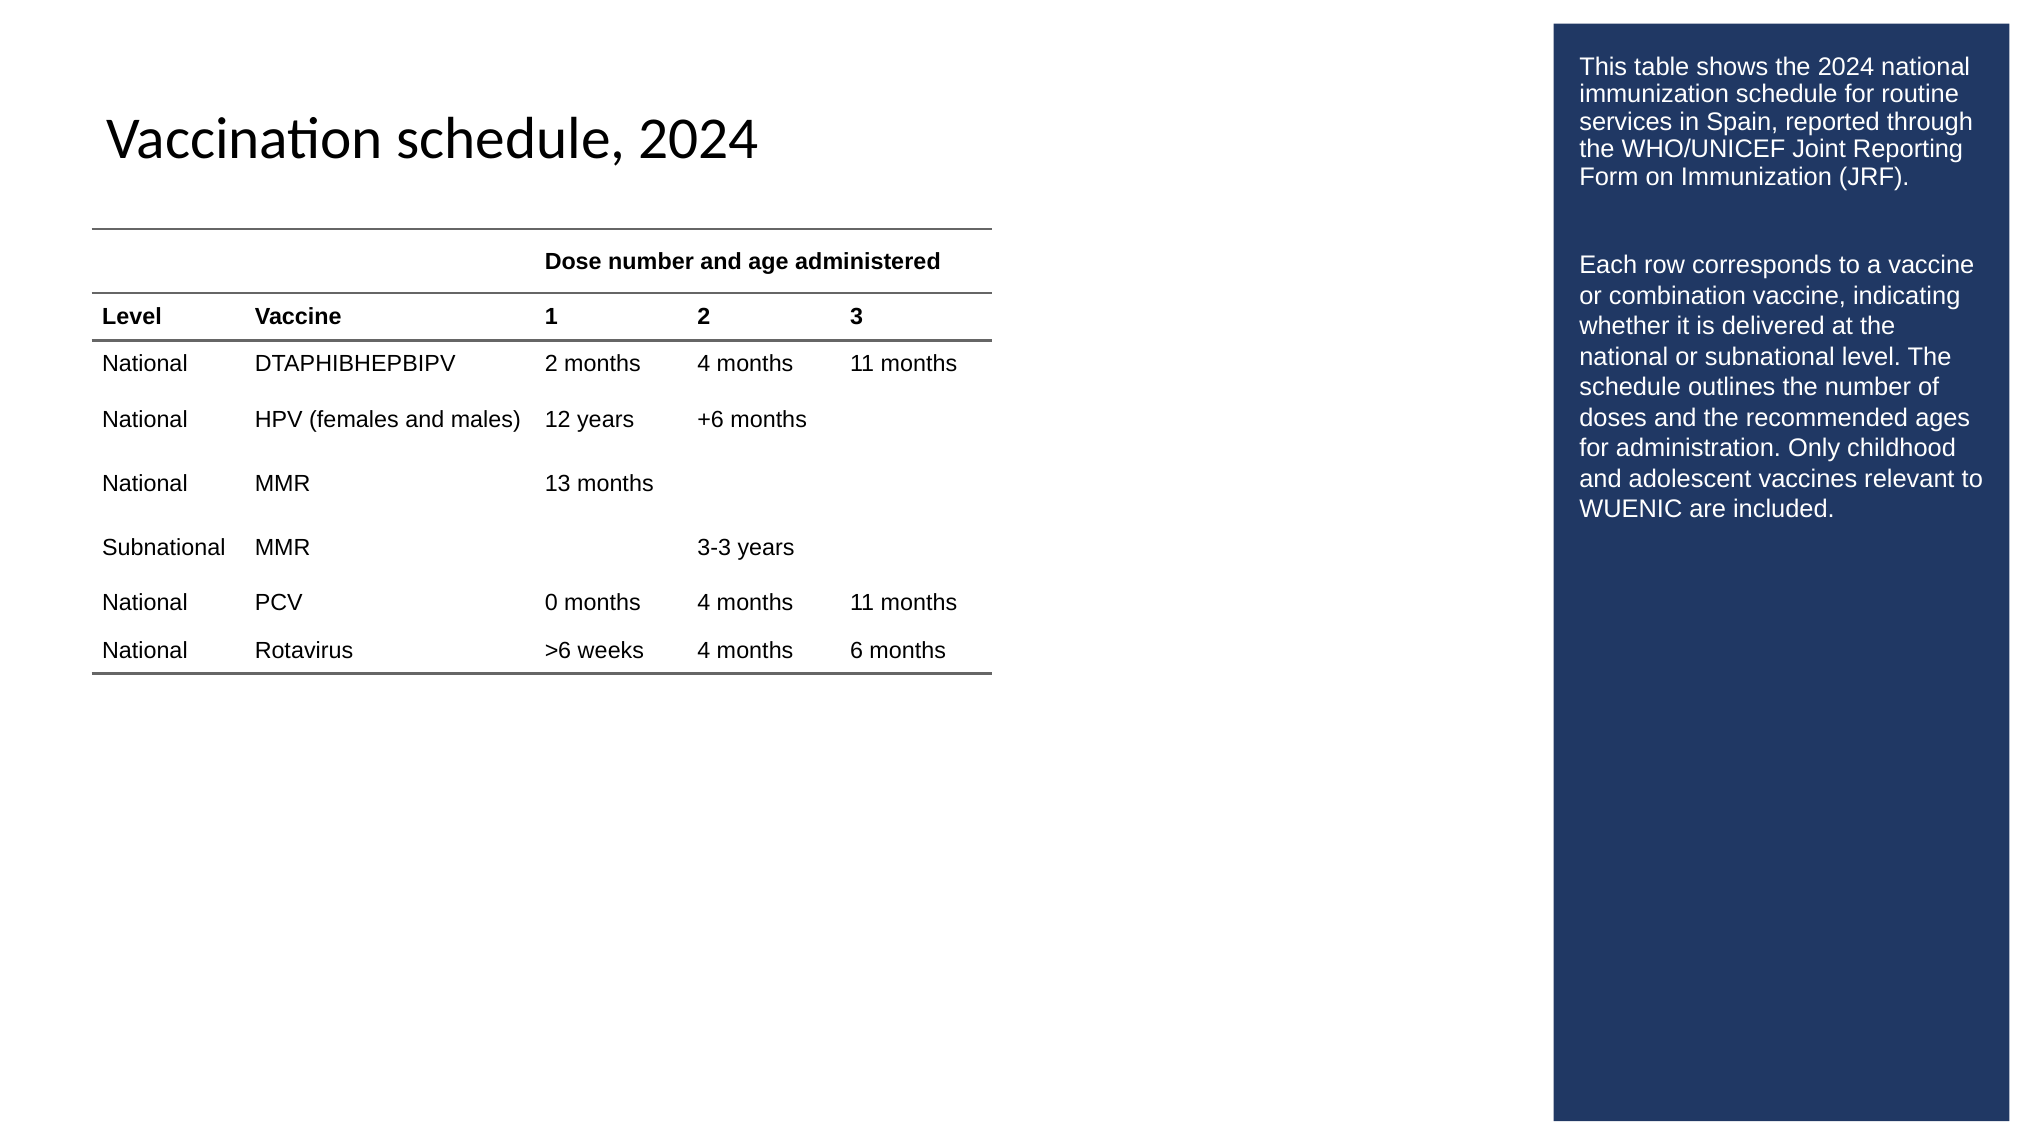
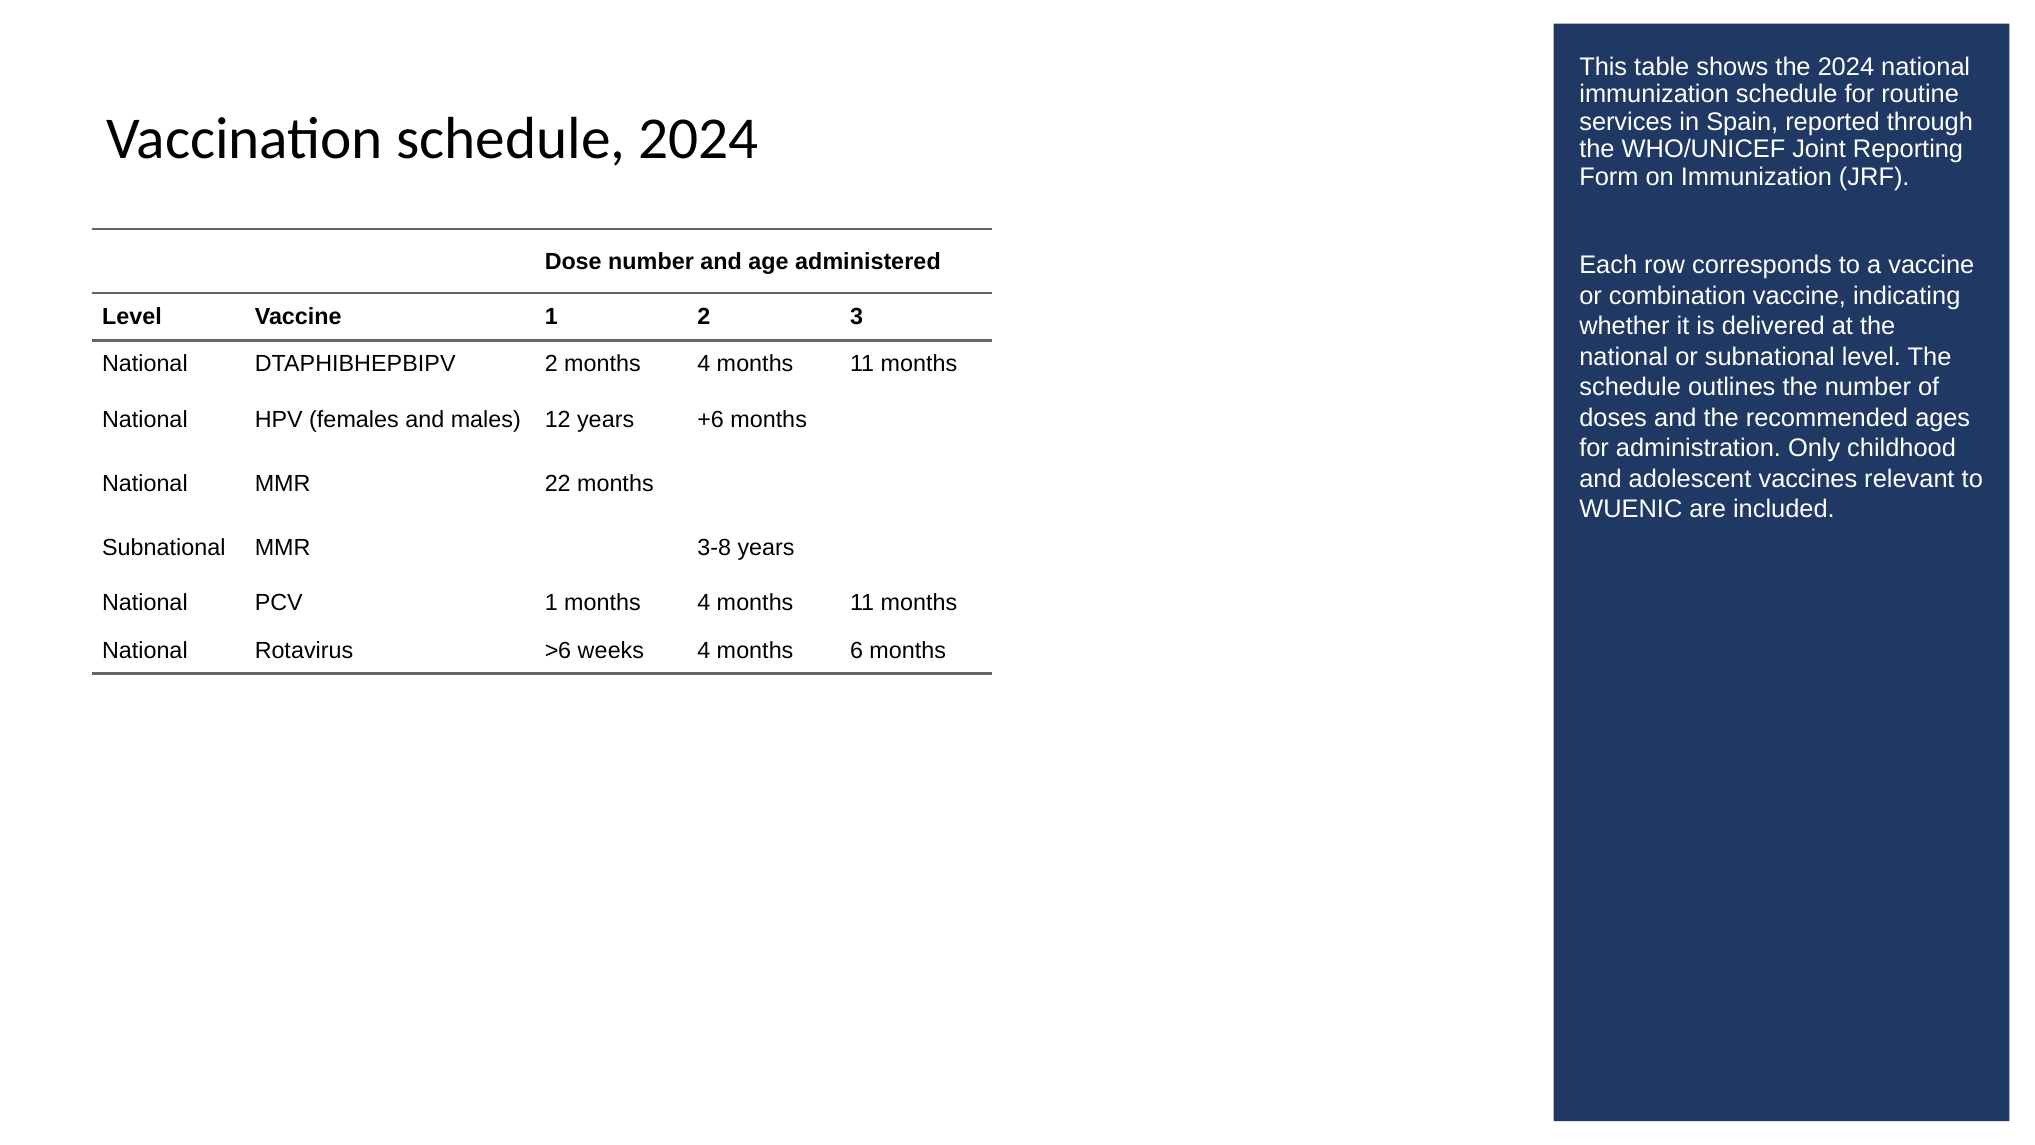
13: 13 -> 22
3-3: 3-3 -> 3-8
PCV 0: 0 -> 1
